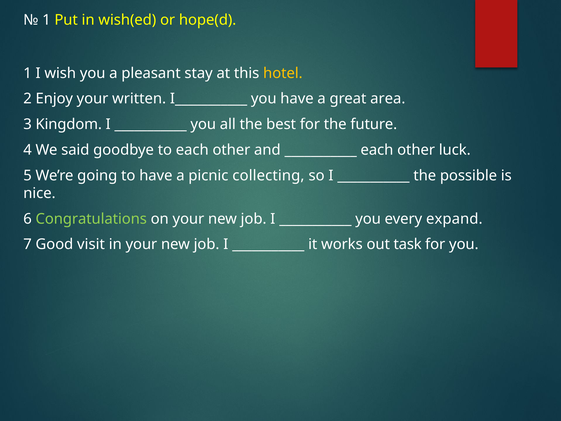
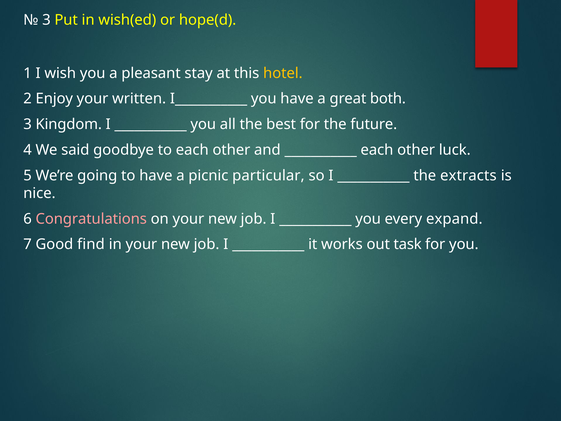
1 at (46, 20): 1 -> 3
area: area -> both
collecting: collecting -> particular
possible: possible -> extracts
Congratulations colour: light green -> pink
visit: visit -> find
